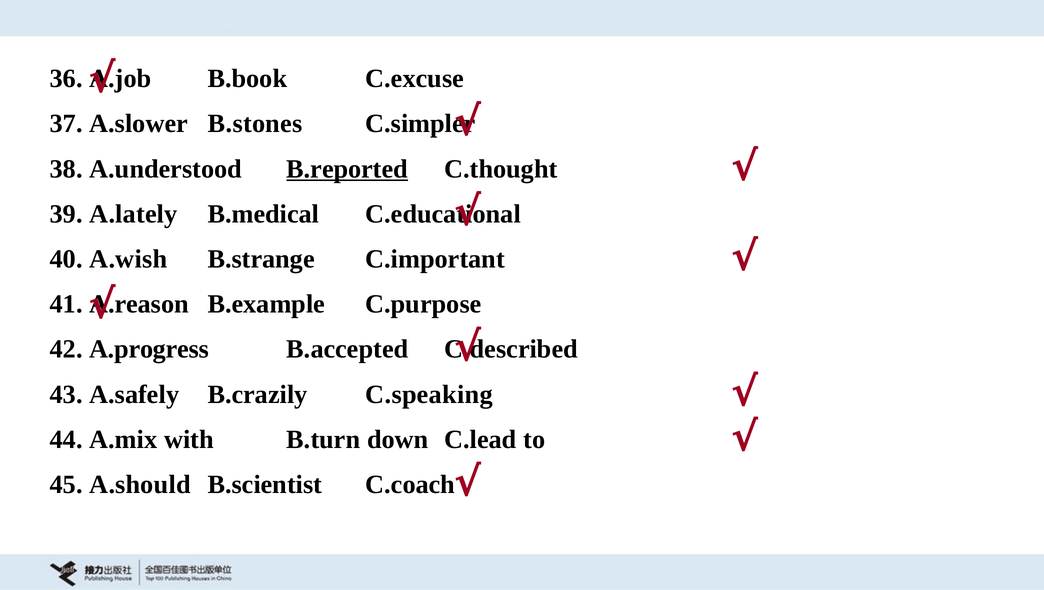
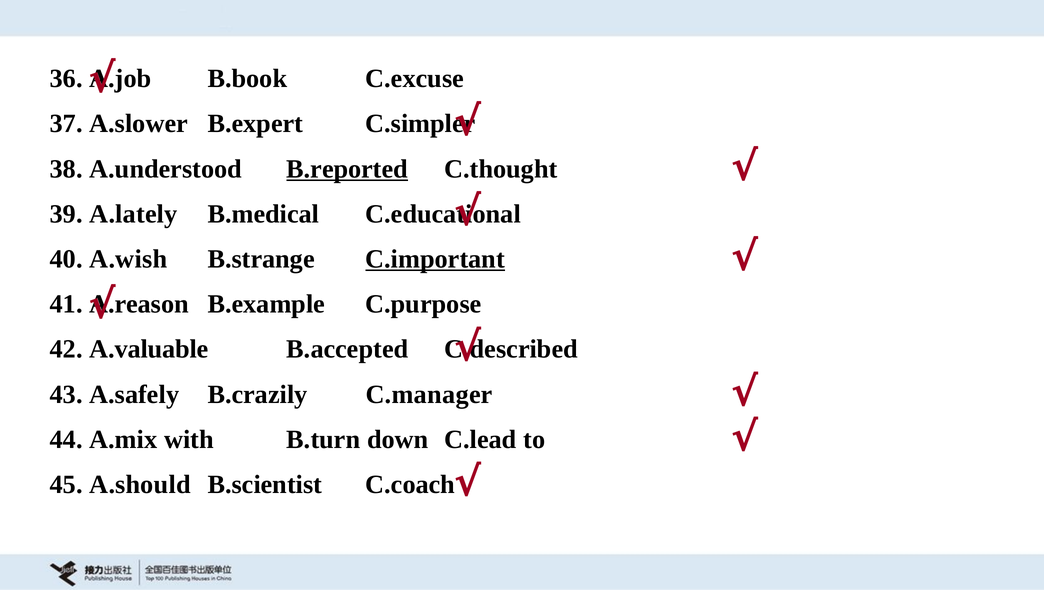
B.stones: B.stones -> B.expert
C.important underline: none -> present
A.progress: A.progress -> A.valuable
C.speaking: C.speaking -> C.manager
